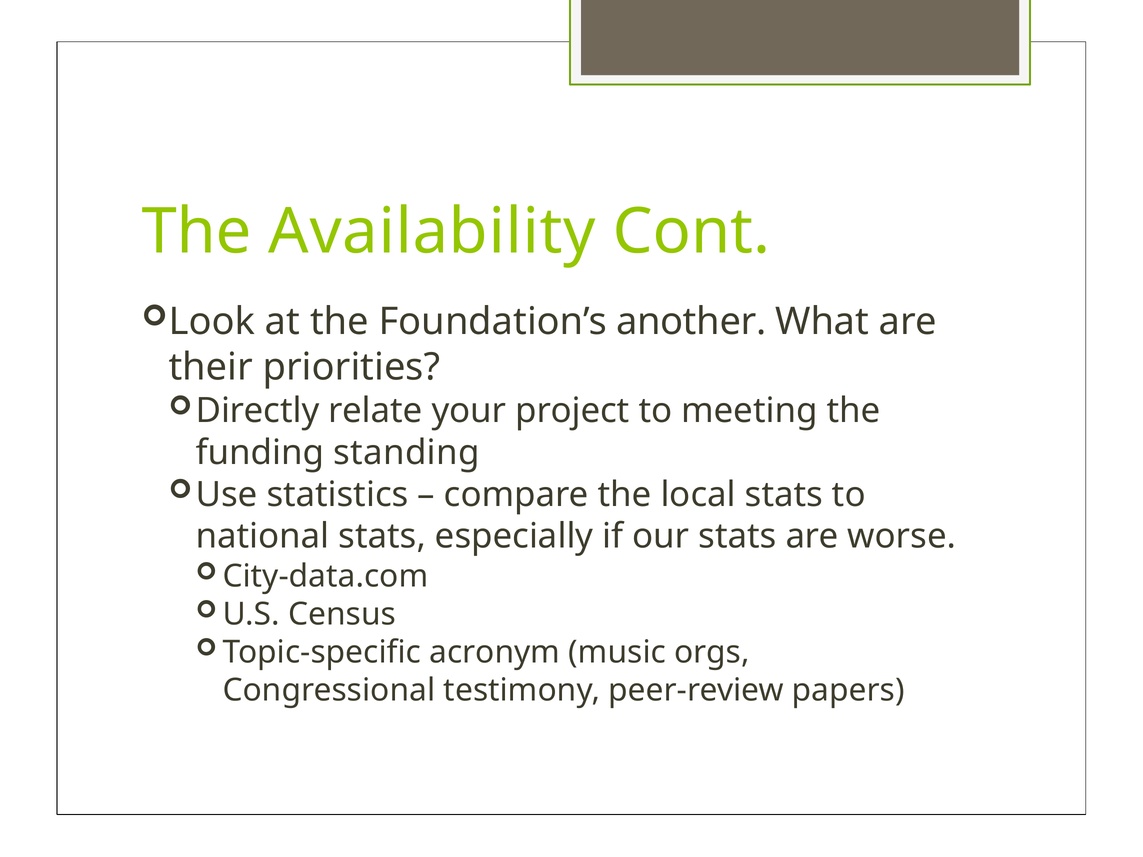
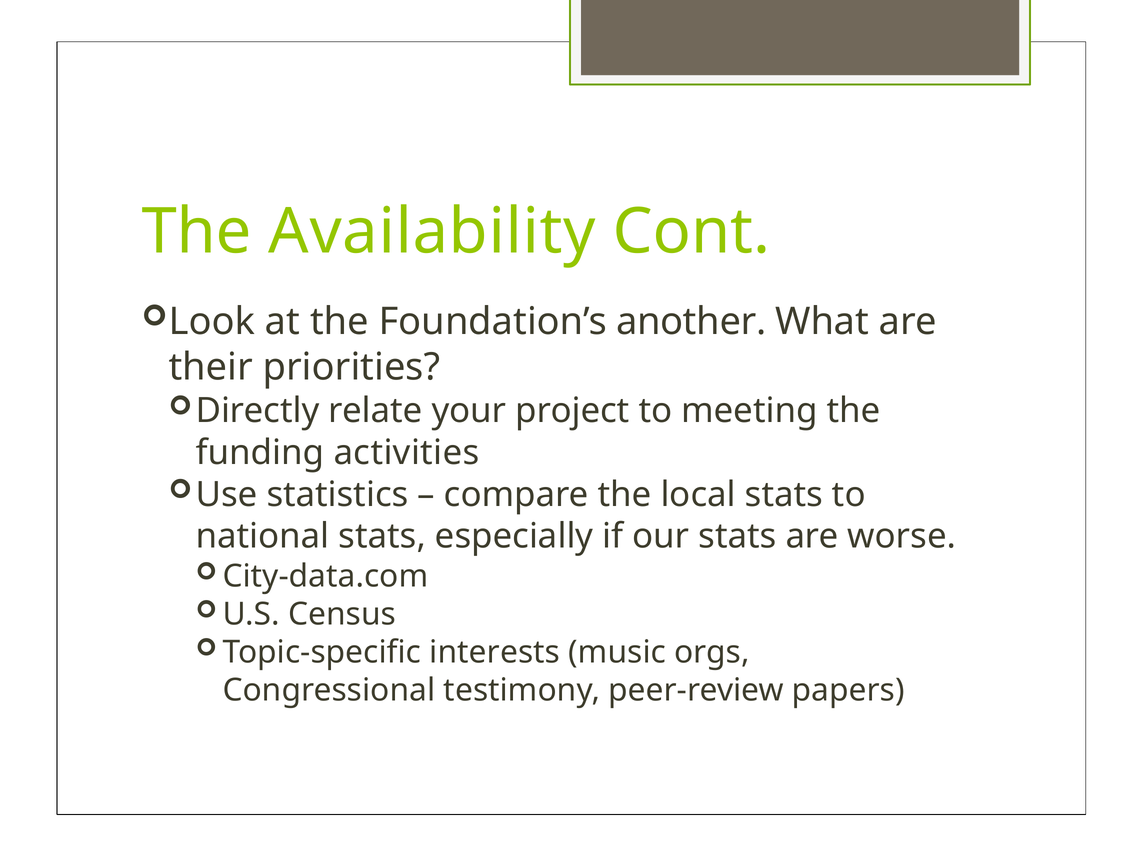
standing: standing -> activities
acronym: acronym -> interests
